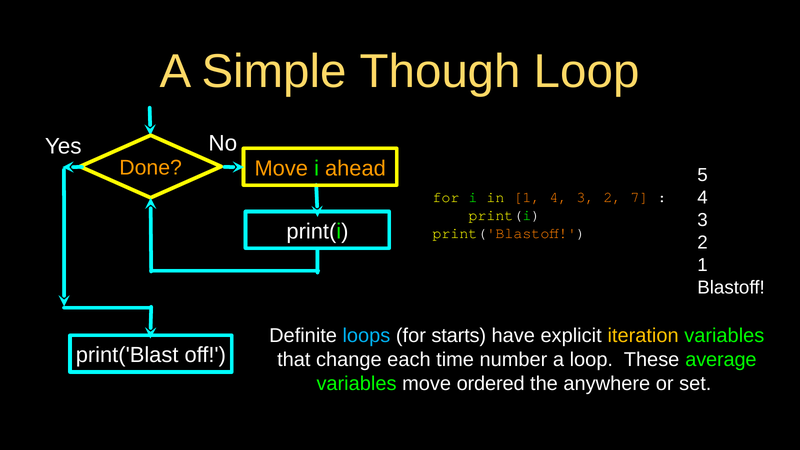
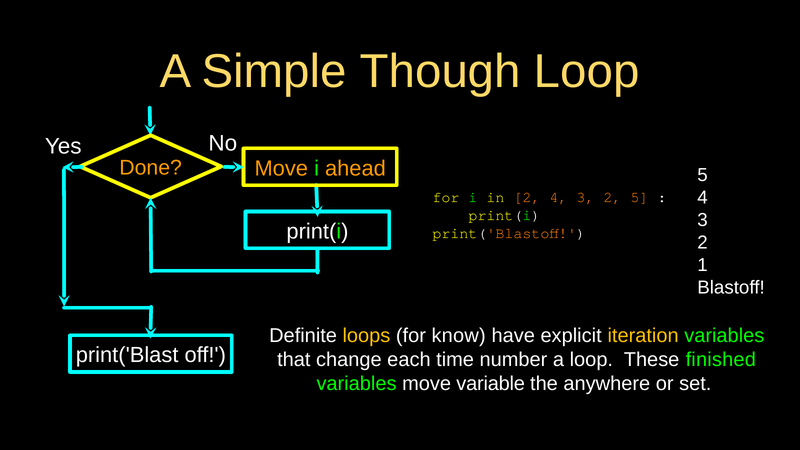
in 1: 1 -> 2
2 7: 7 -> 5
loops colour: light blue -> yellow
starts: starts -> know
average: average -> finished
ordered: ordered -> variable
